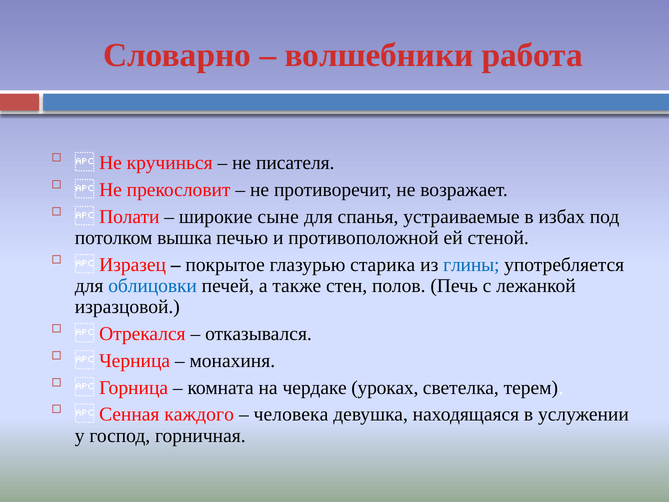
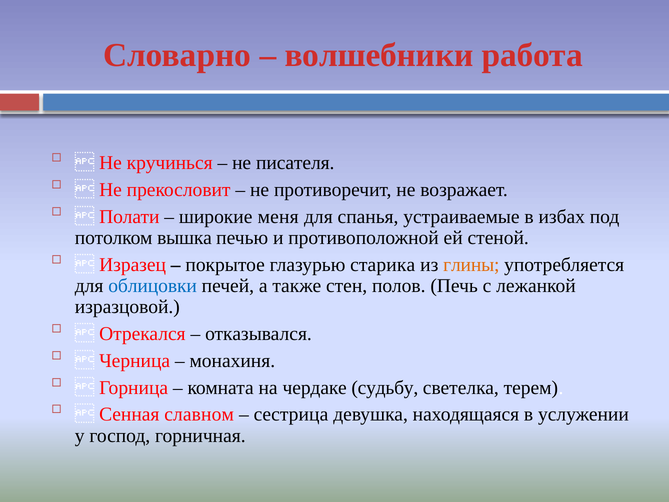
сыне: сыне -> меня
глины colour: blue -> orange
уроках: уроках -> судьбу
каждого: каждого -> славном
человека: человека -> сестрица
